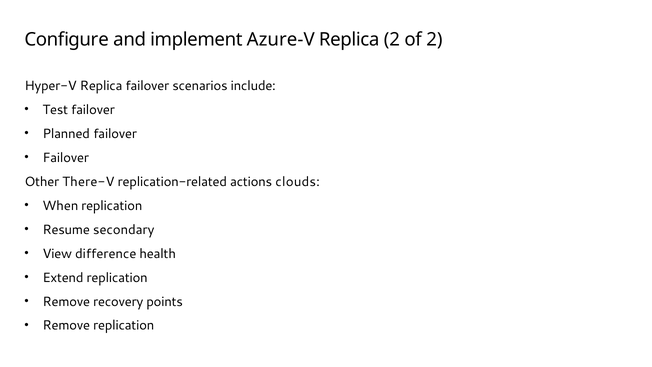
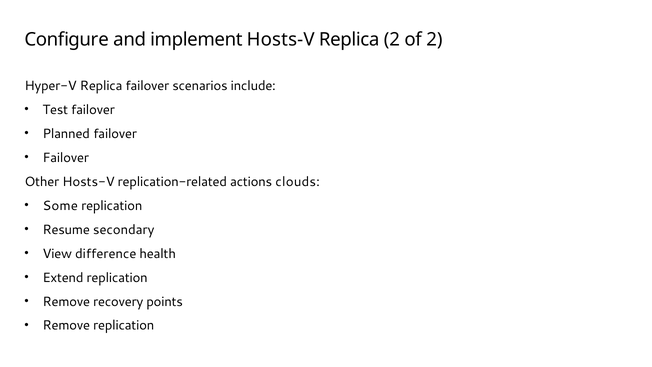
implement Azure-V: Azure-V -> Hosts-V
Other There-V: There-V -> Hosts-V
When: When -> Some
